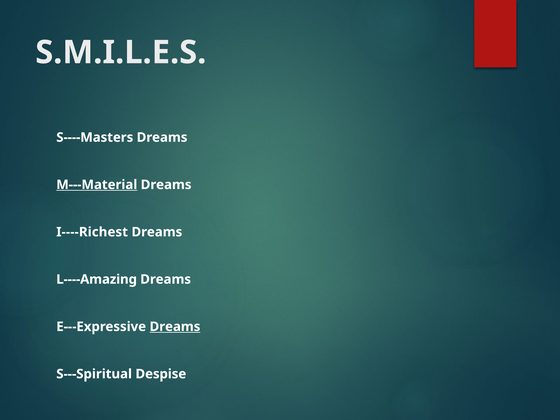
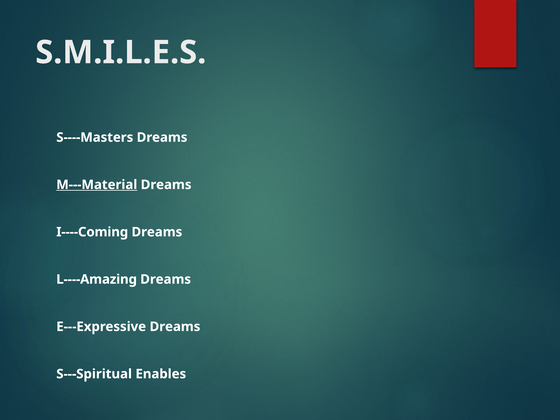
I----Richest: I----Richest -> I----Coming
Dreams at (175, 327) underline: present -> none
Despise: Despise -> Enables
